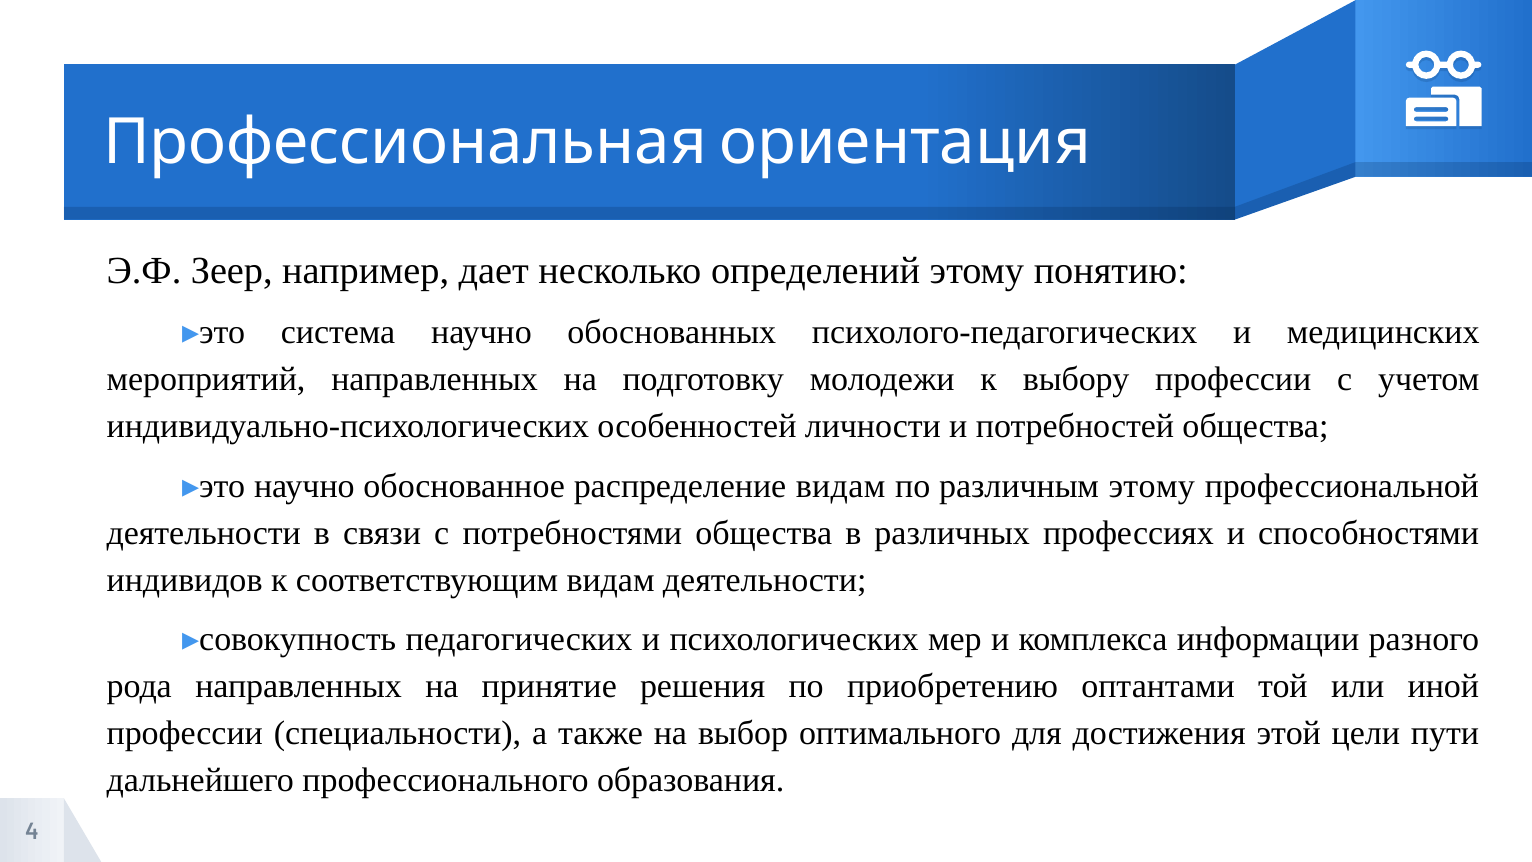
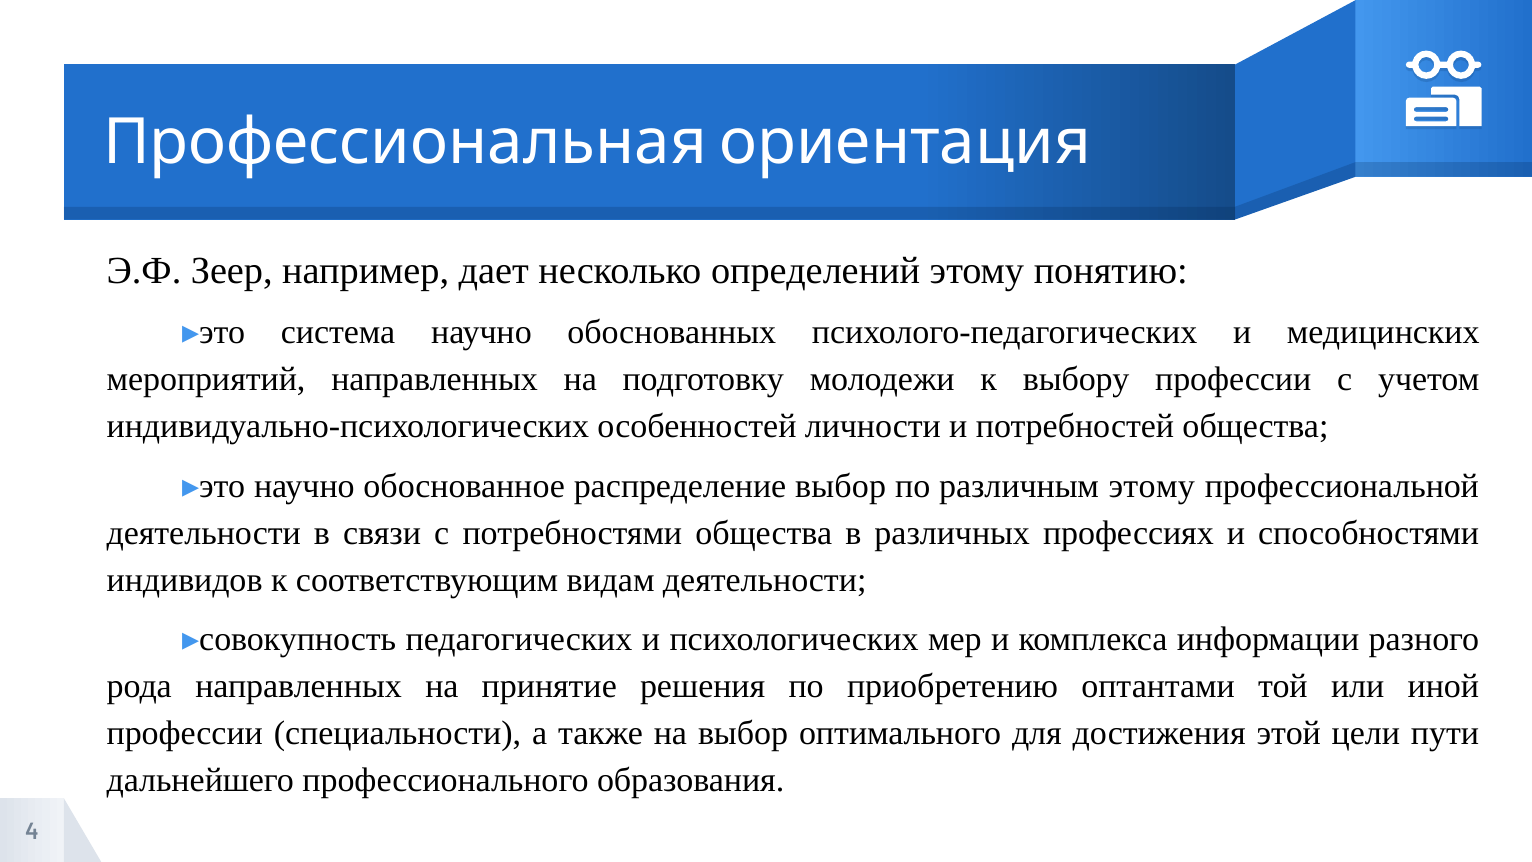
распределение видам: видам -> выбор
